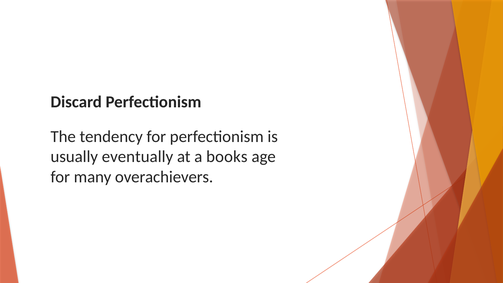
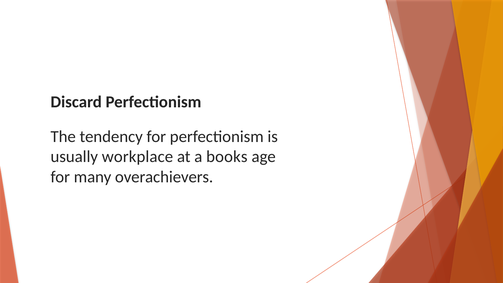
eventually: eventually -> workplace
